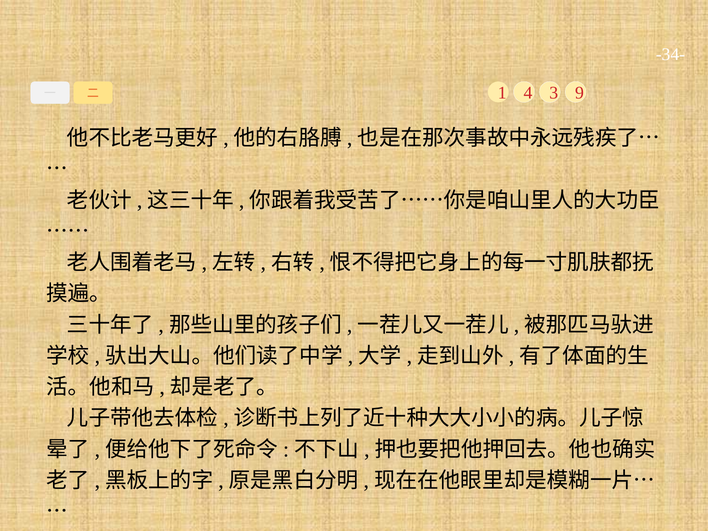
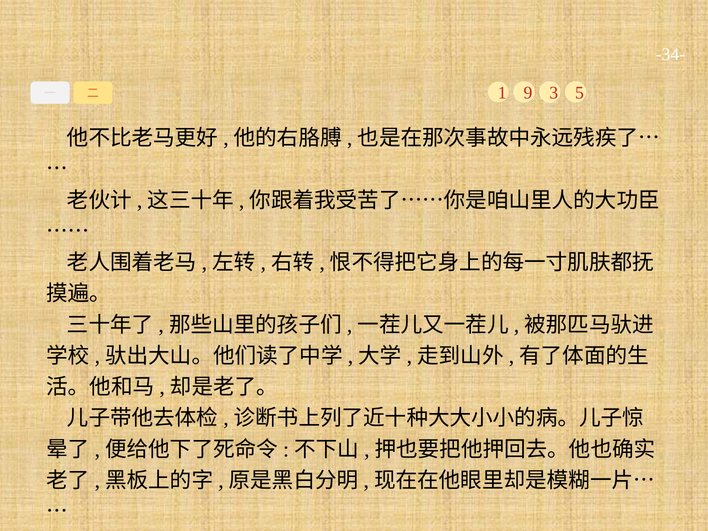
4: 4 -> 9
9: 9 -> 5
